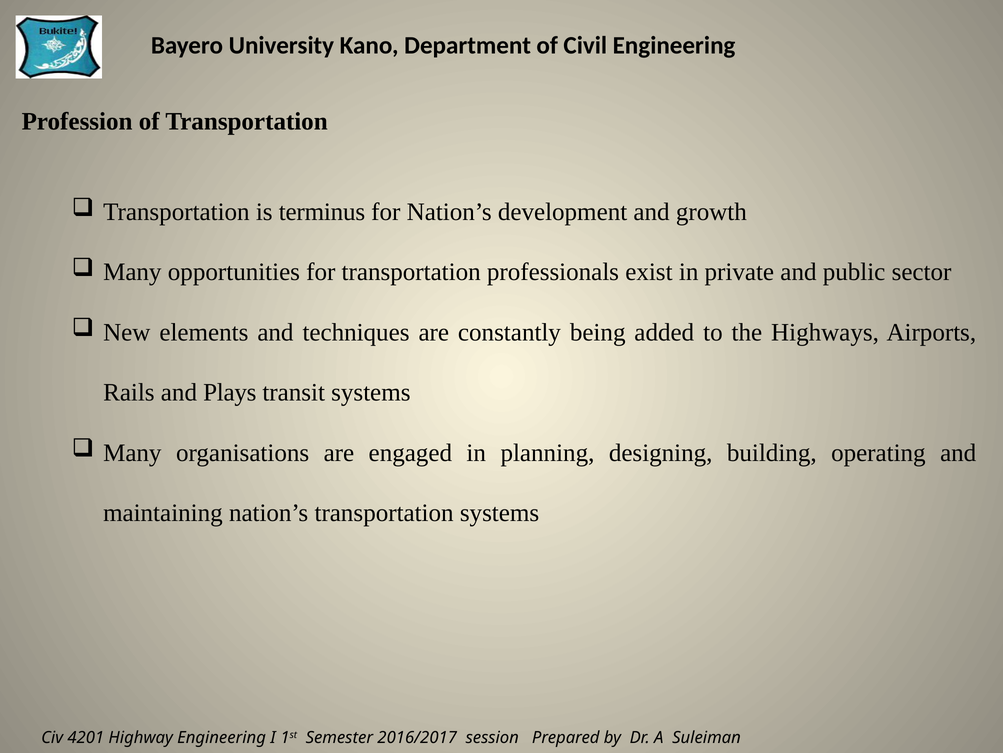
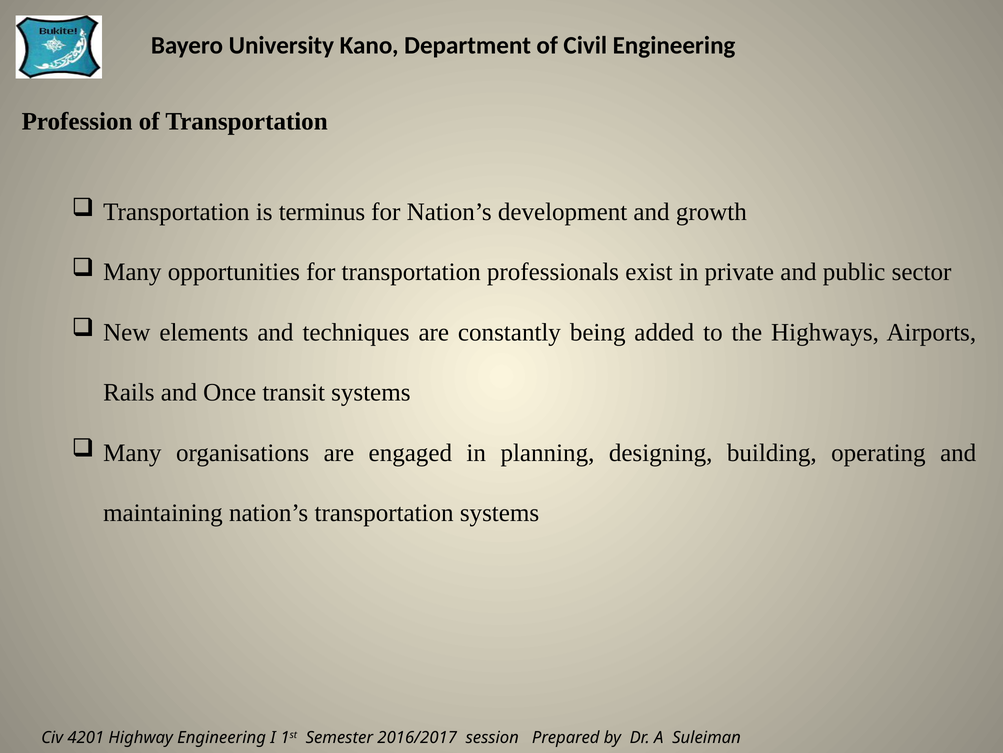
Plays: Plays -> Once
